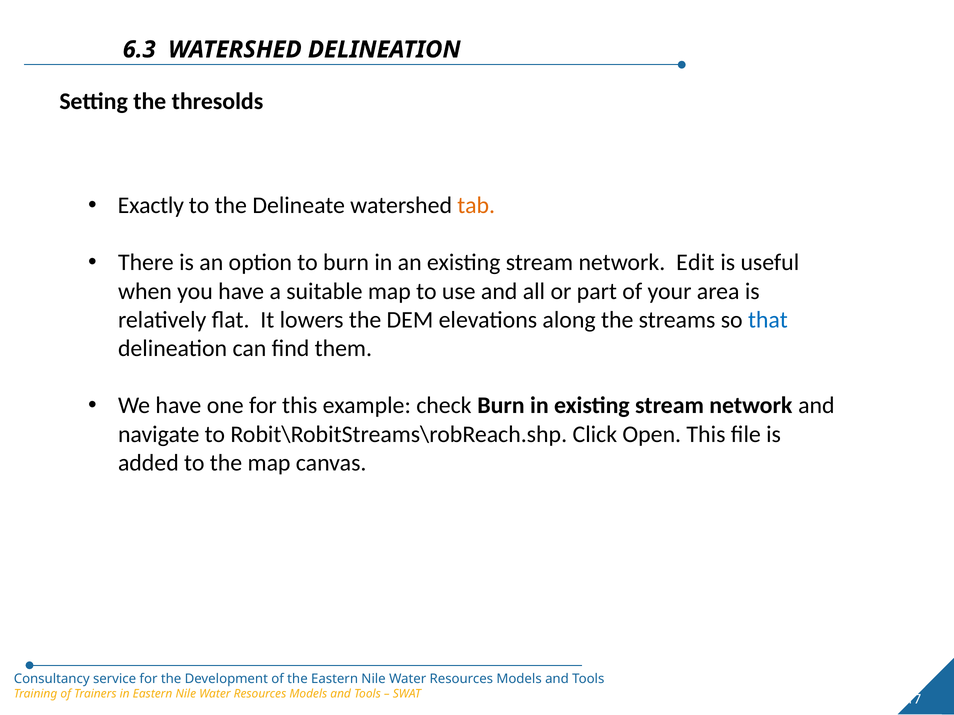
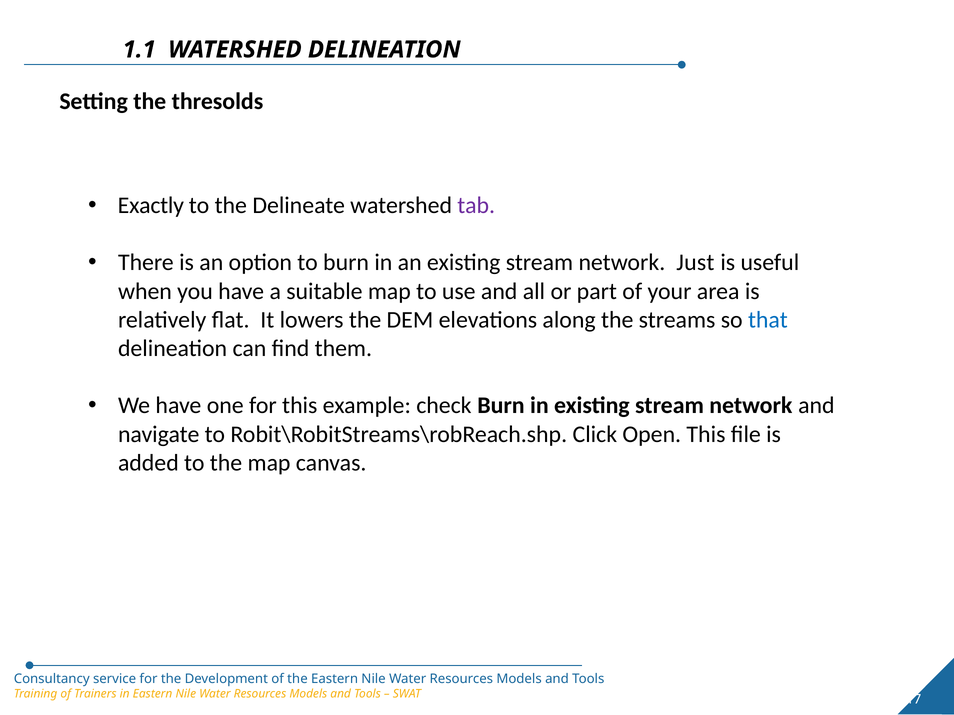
6.3: 6.3 -> 1.1
tab colour: orange -> purple
Edit: Edit -> Just
